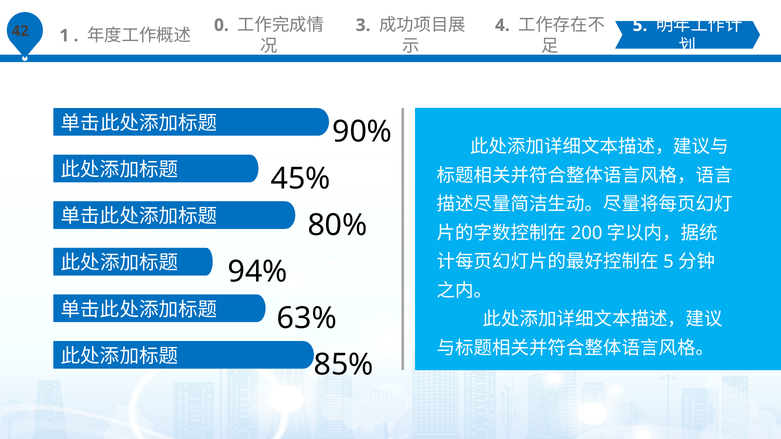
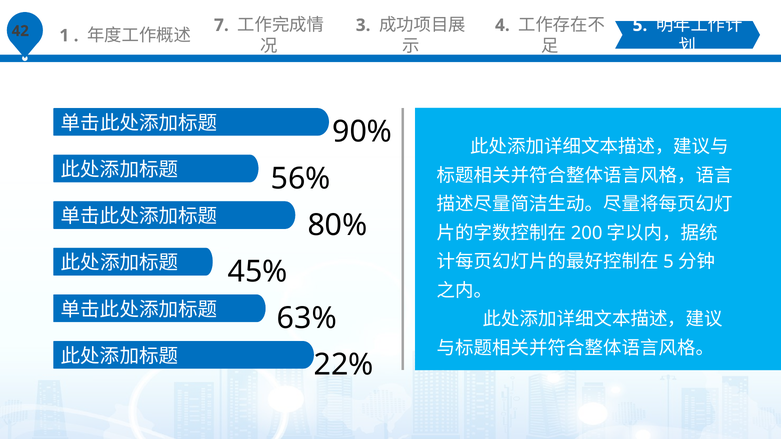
0: 0 -> 7
45%: 45% -> 56%
94%: 94% -> 45%
85%: 85% -> 22%
